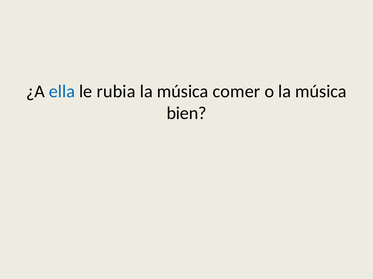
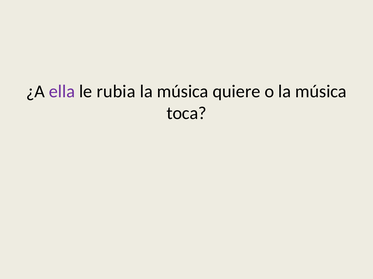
ella colour: blue -> purple
comer: comer -> quiere
bien: bien -> toca
